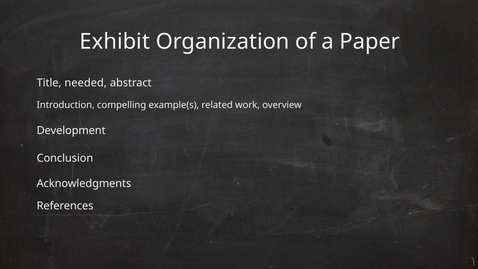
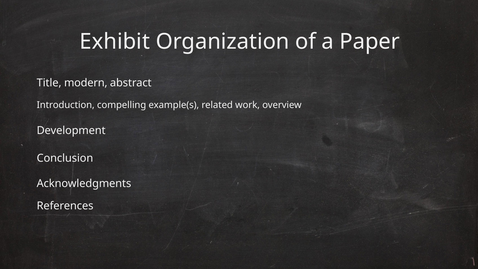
needed: needed -> modern
